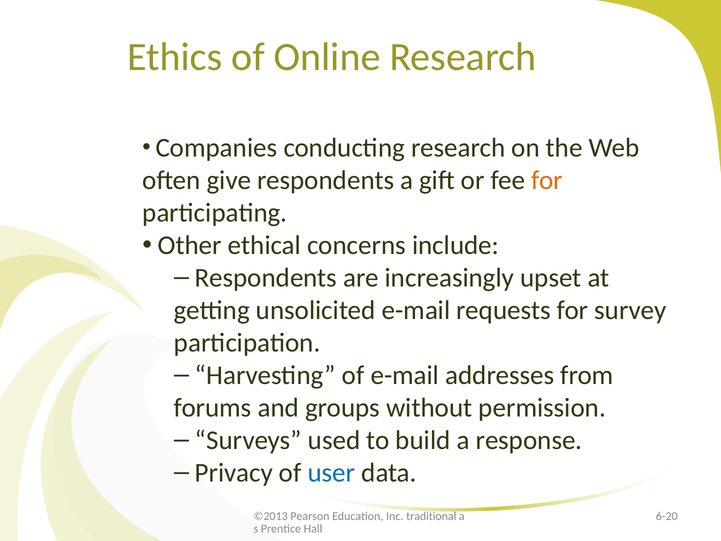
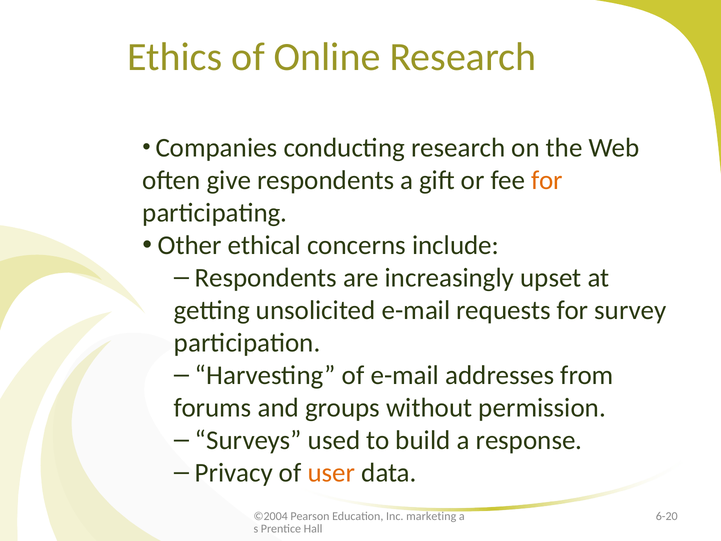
user colour: blue -> orange
©2013: ©2013 -> ©2004
traditional: traditional -> marketing
